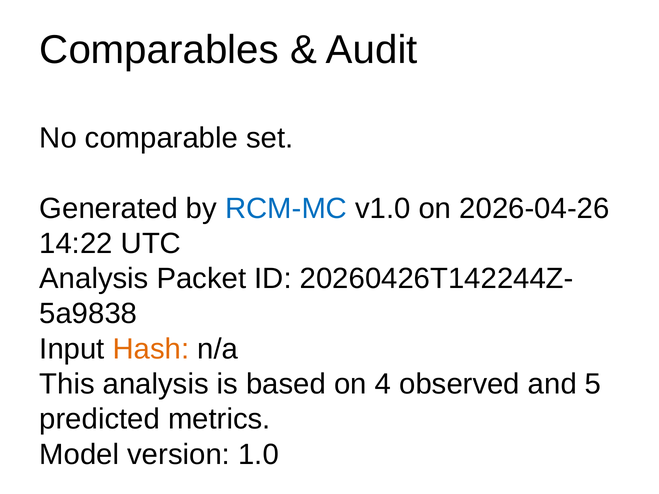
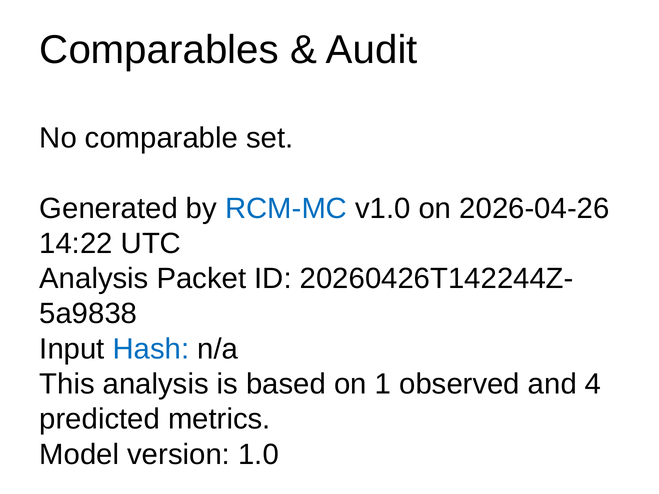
Hash colour: orange -> blue
4: 4 -> 1
5: 5 -> 4
